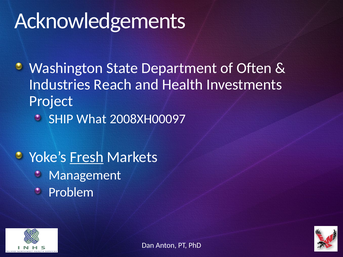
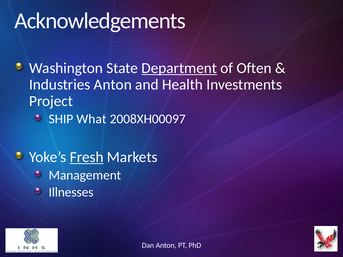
Department underline: none -> present
Industries Reach: Reach -> Anton
Problem: Problem -> Illnesses
